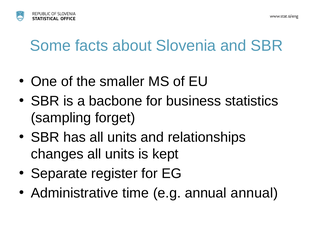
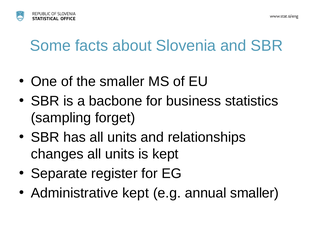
Administrative time: time -> kept
annual annual: annual -> smaller
